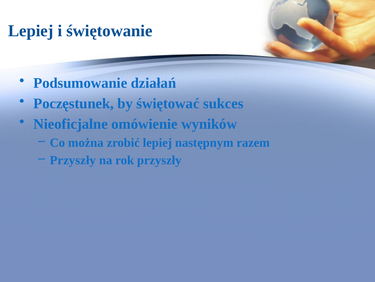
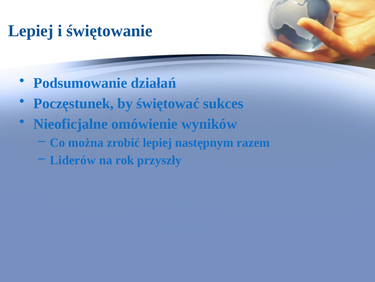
Przyszły at (73, 160): Przyszły -> Liderów
